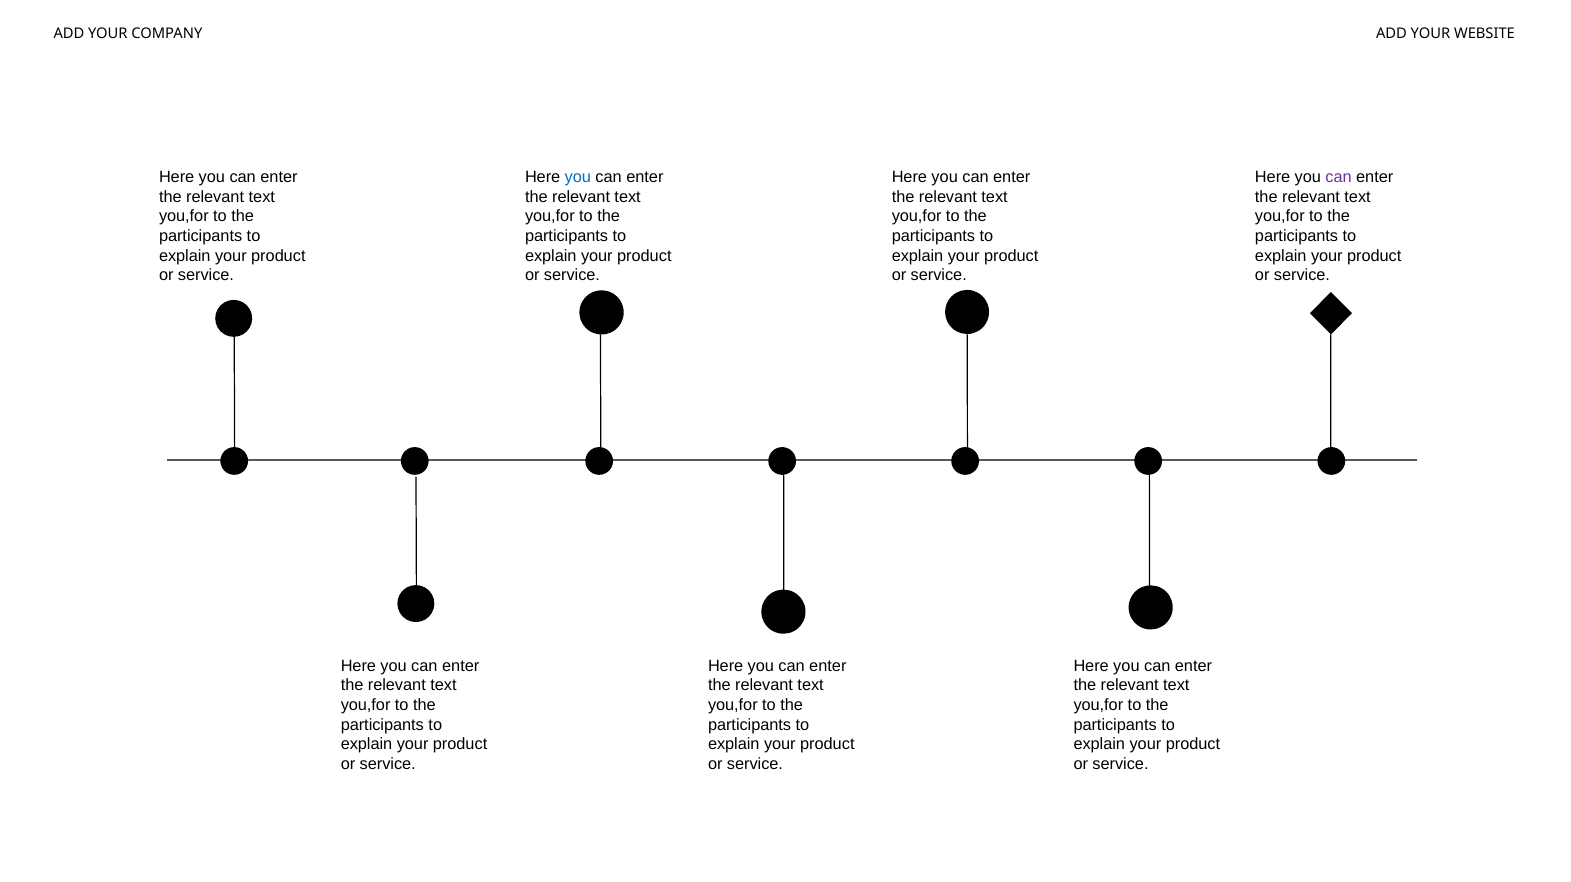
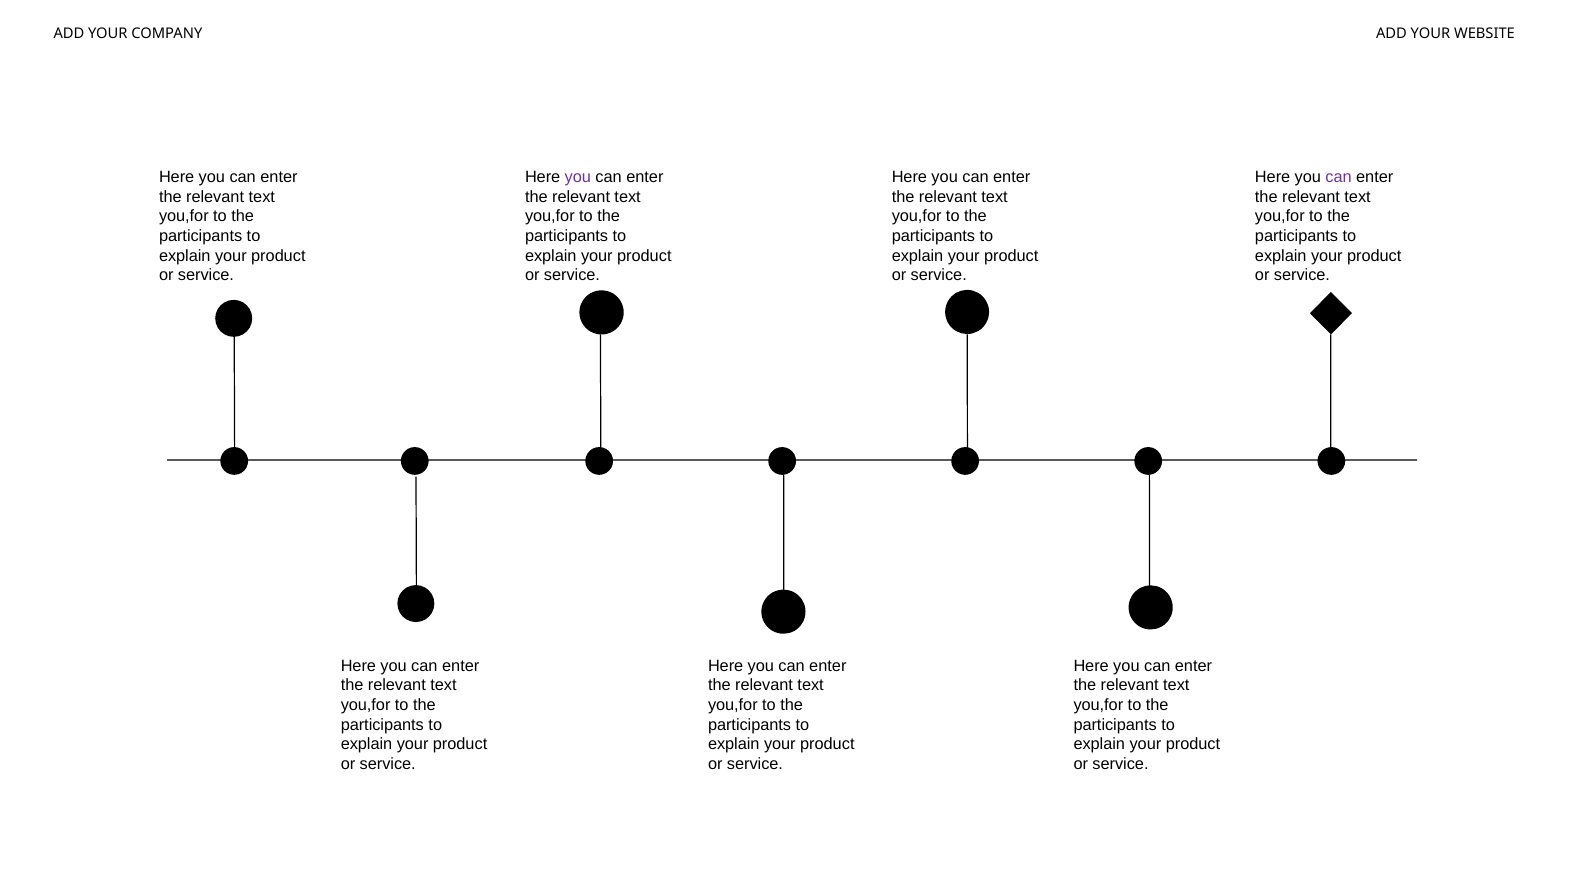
you at (578, 177) colour: blue -> purple
